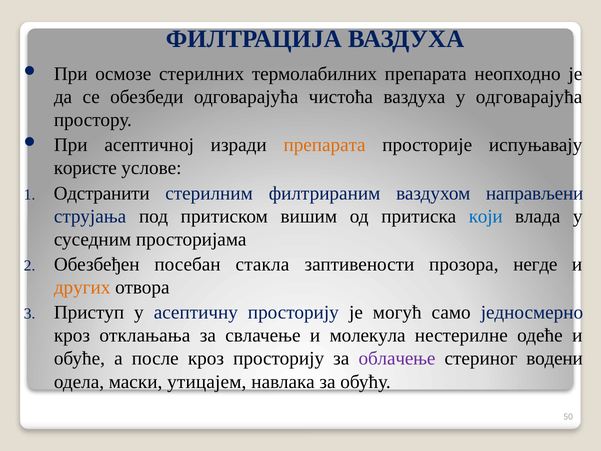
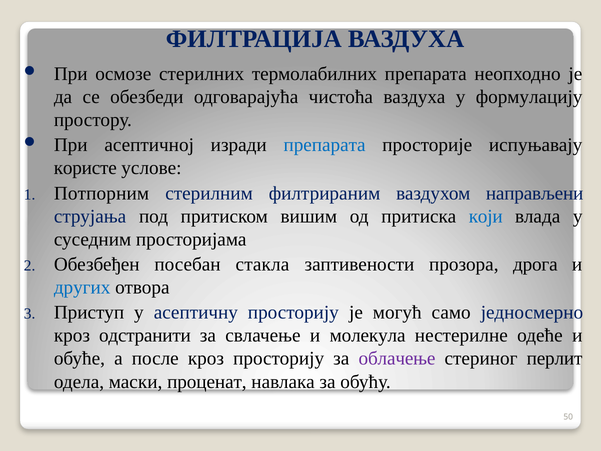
у одговарајућа: одговарајућа -> формулацију
препарата at (325, 145) colour: orange -> blue
Одстранити: Одстранити -> Потпорним
негде: негде -> дрога
других colour: orange -> blue
отклањања: отклањања -> одстранити
водени: водени -> перлит
утицајем: утицајем -> проценат
